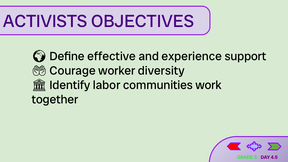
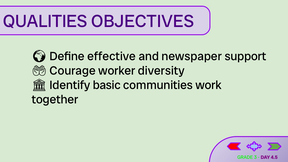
ACTIVISTS: ACTIVISTS -> QUALITIES
experience: experience -> newspaper
labor: labor -> basic
